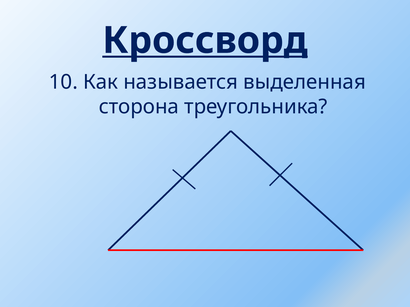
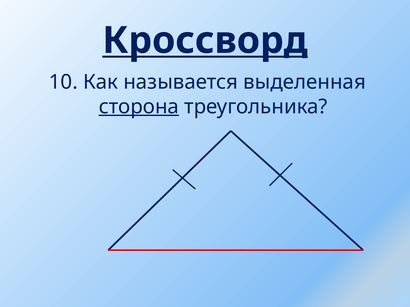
сторона underline: none -> present
